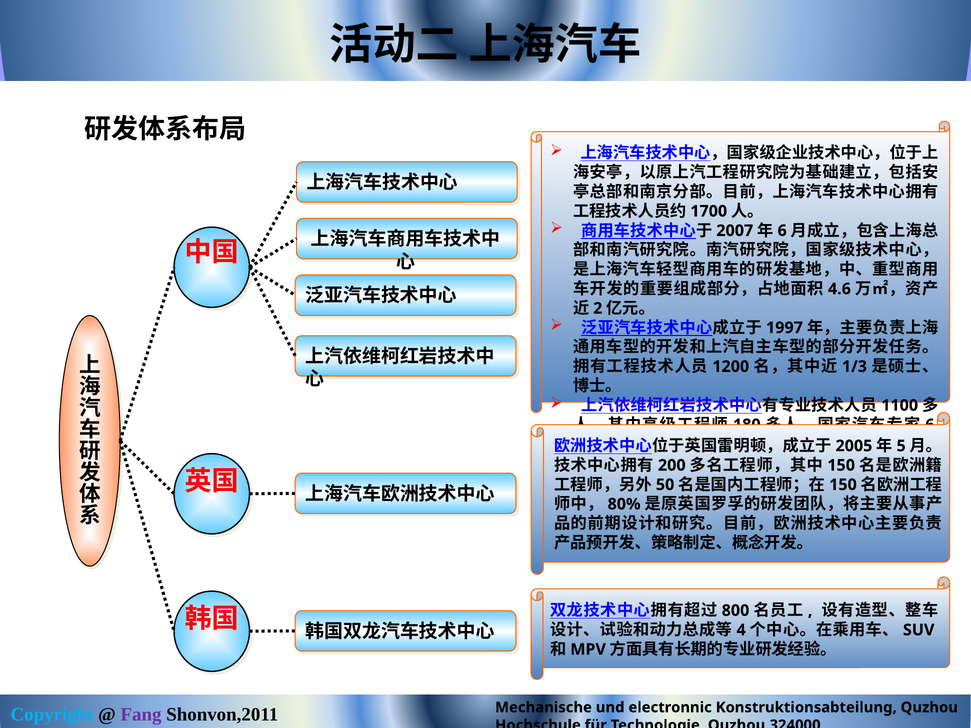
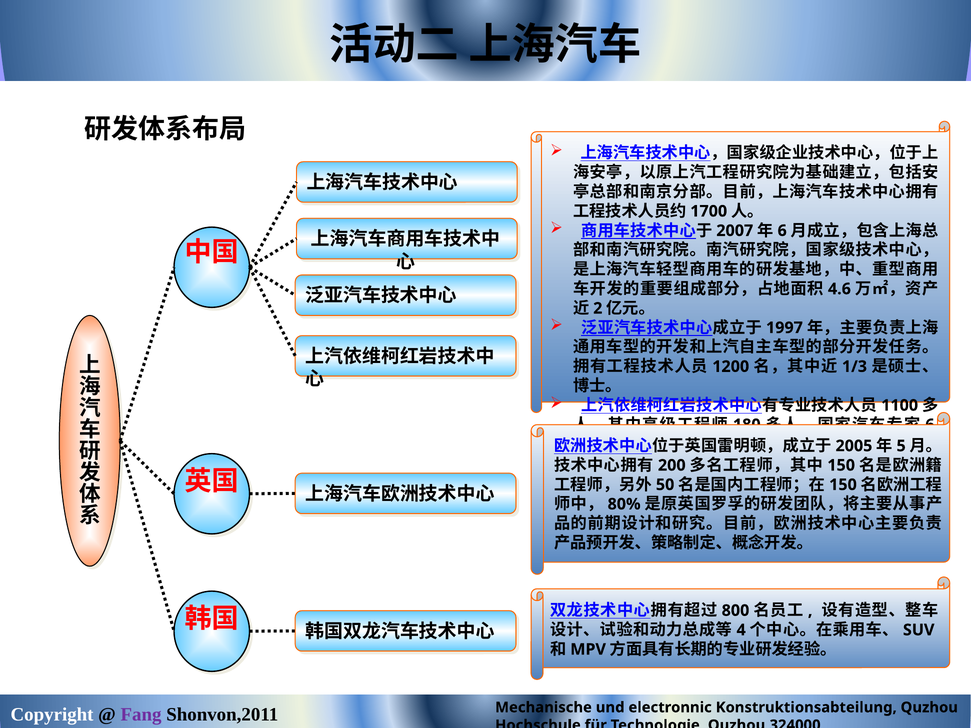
Copyright colour: light blue -> white
